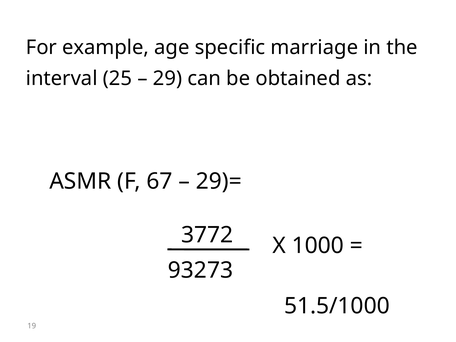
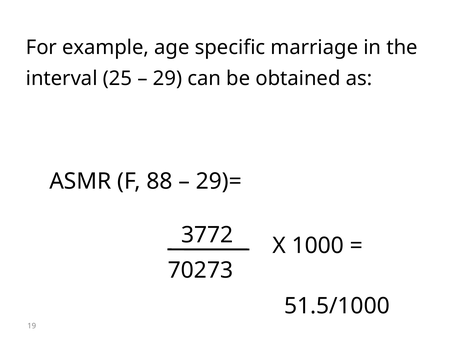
67: 67 -> 88
93273: 93273 -> 70273
